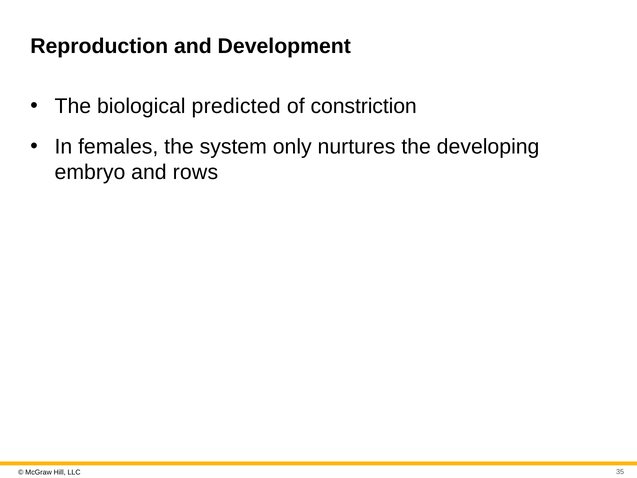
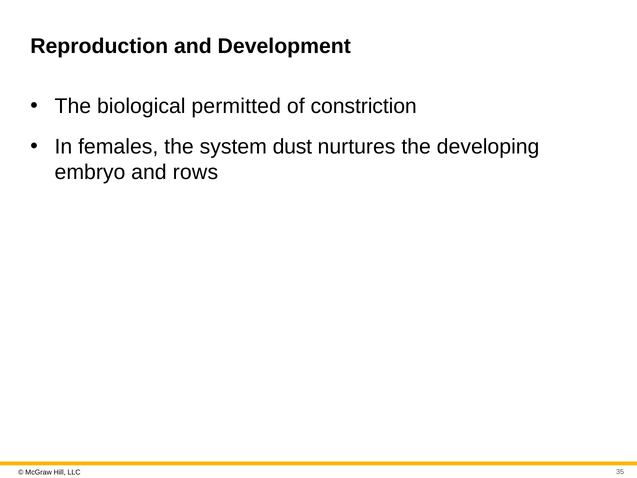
predicted: predicted -> permitted
only: only -> dust
